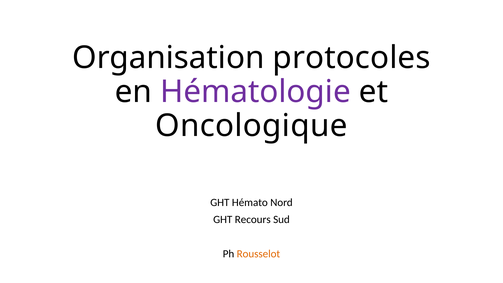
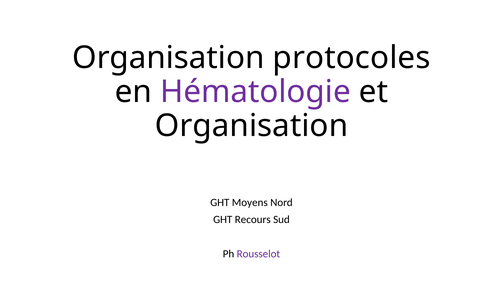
Oncologique at (251, 126): Oncologique -> Organisation
Hémato: Hémato -> Moyens
Rousselot colour: orange -> purple
